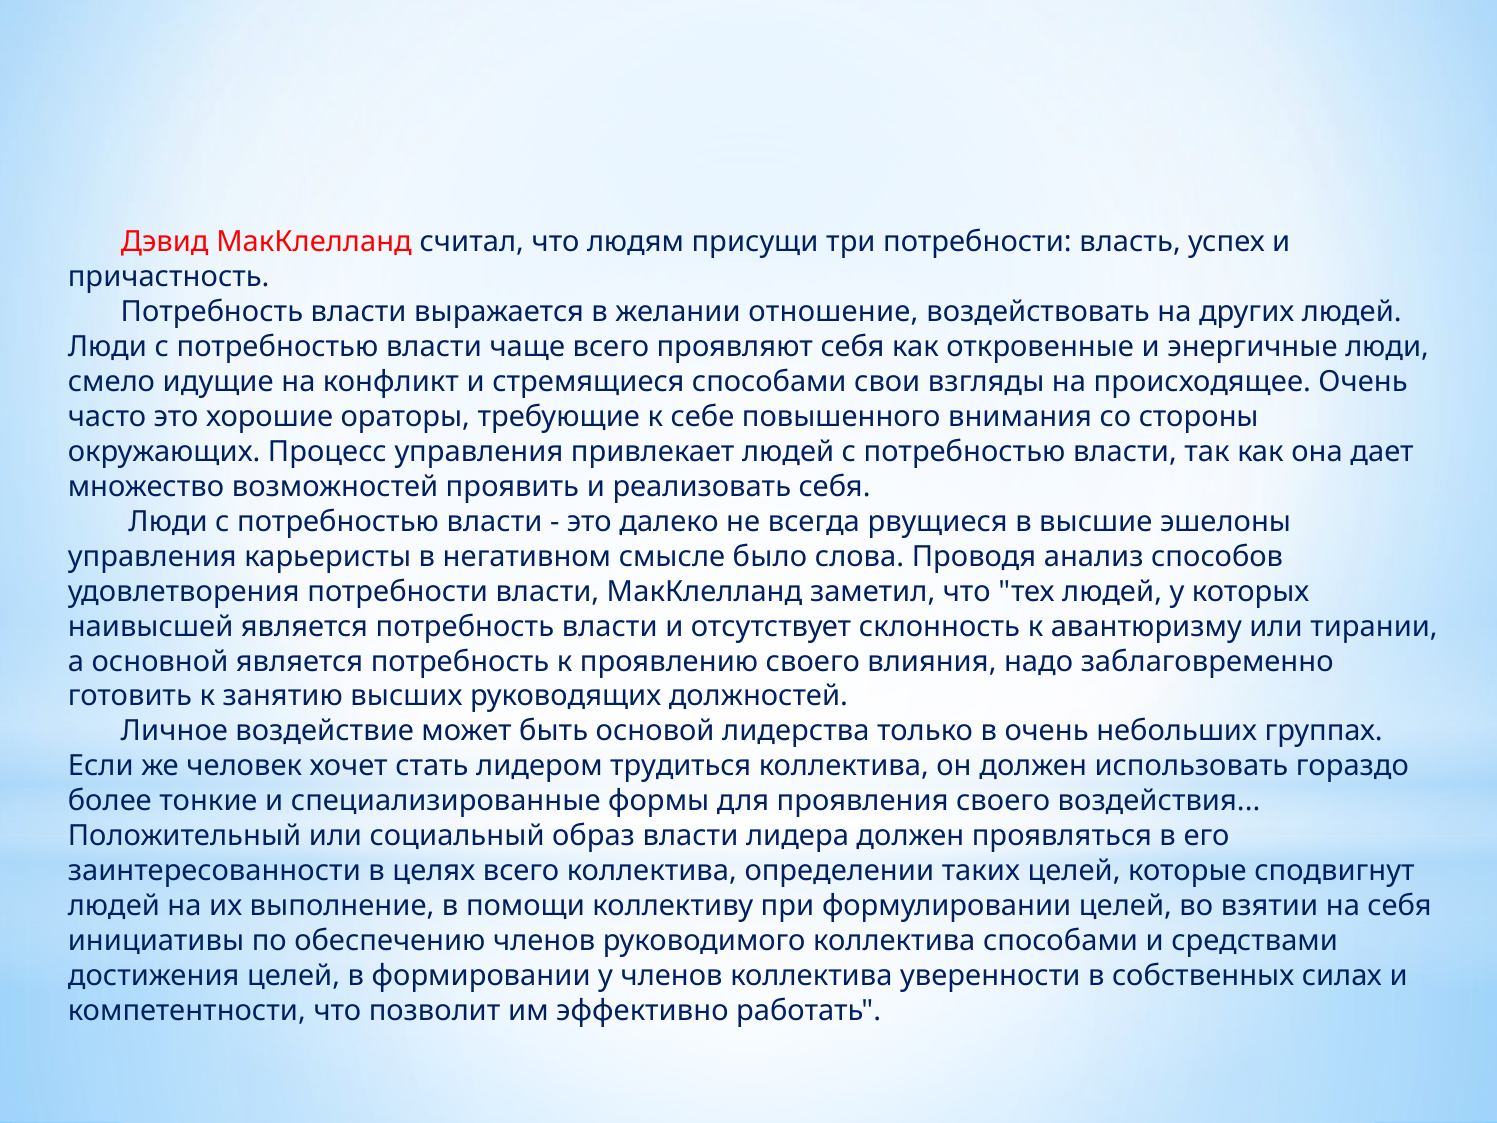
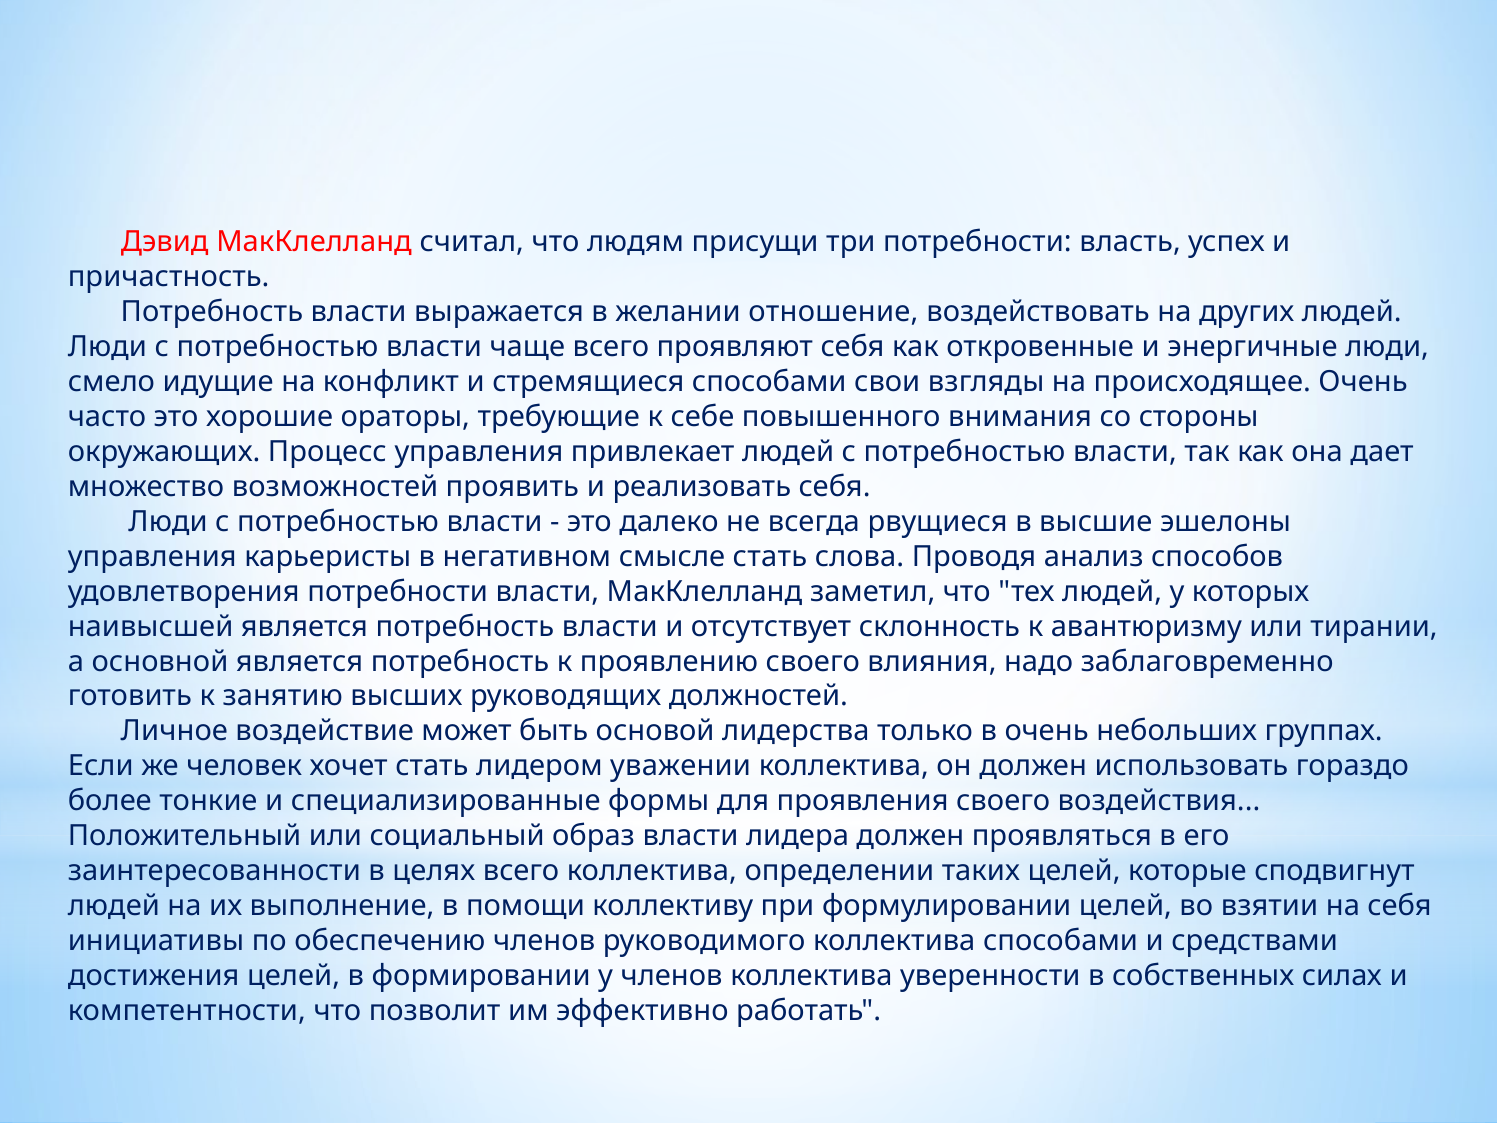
смысле было: было -> стать
трудиться: трудиться -> уважении
